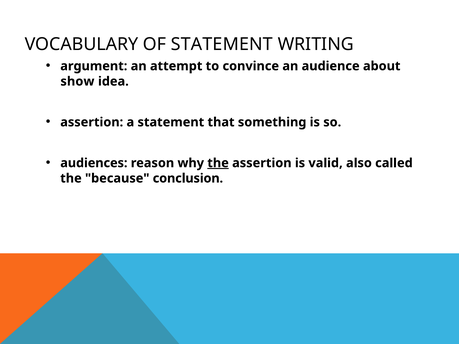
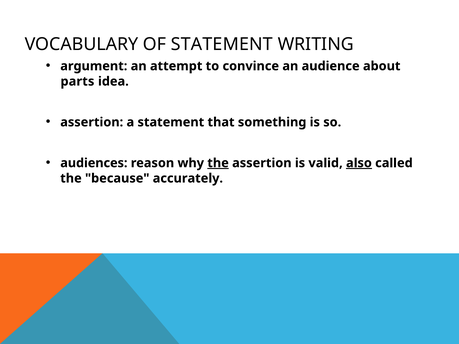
show: show -> parts
also underline: none -> present
conclusion: conclusion -> accurately
